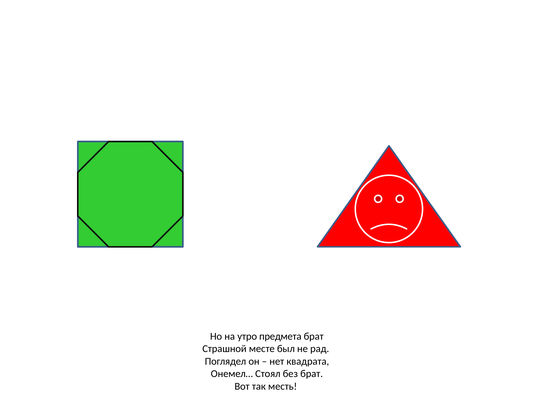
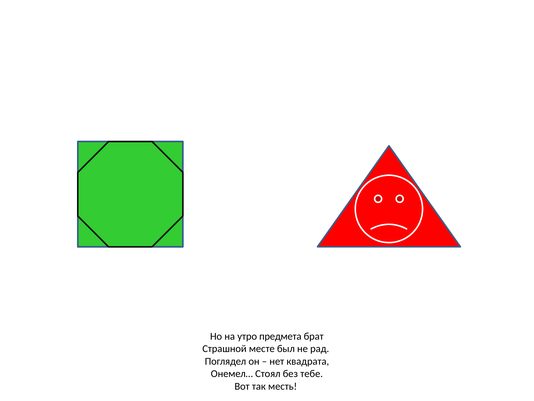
без брат: брат -> тебе
